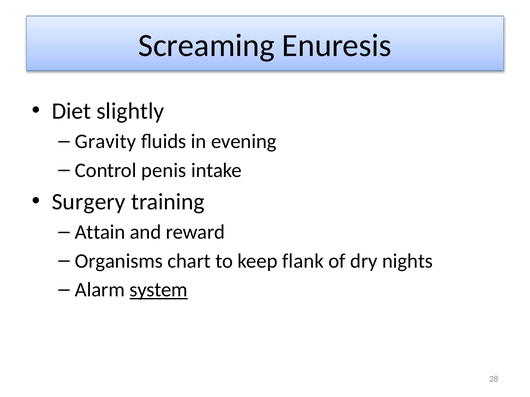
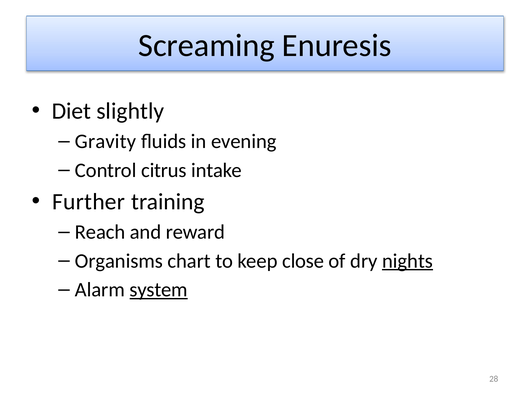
penis: penis -> citrus
Surgery: Surgery -> Further
Attain: Attain -> Reach
flank: flank -> close
nights underline: none -> present
